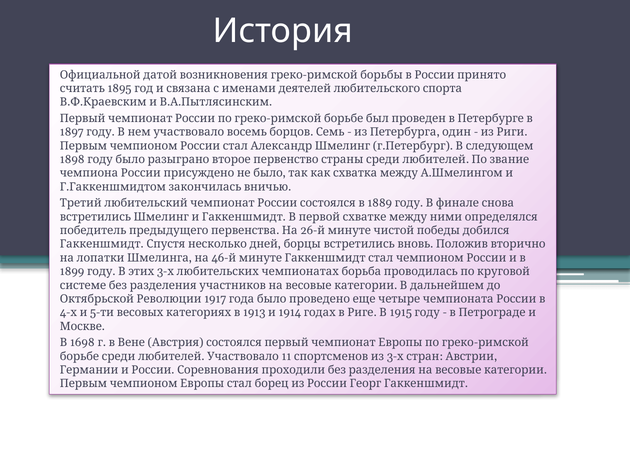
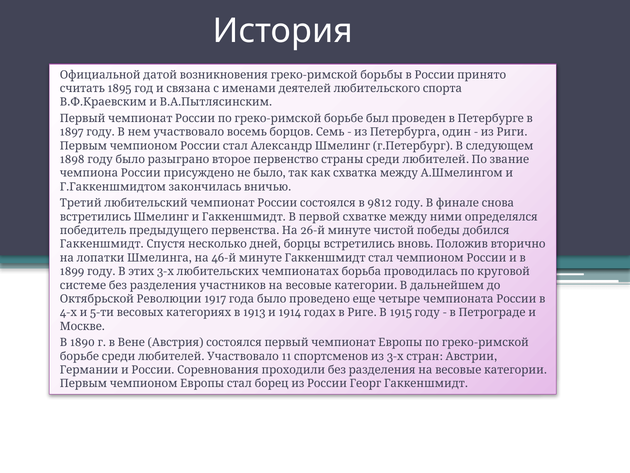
1889: 1889 -> 9812
1698: 1698 -> 1890
